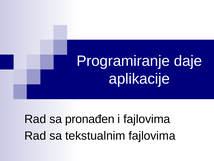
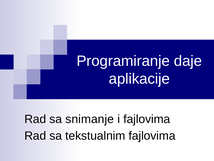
pronađen: pronađen -> snimanje
